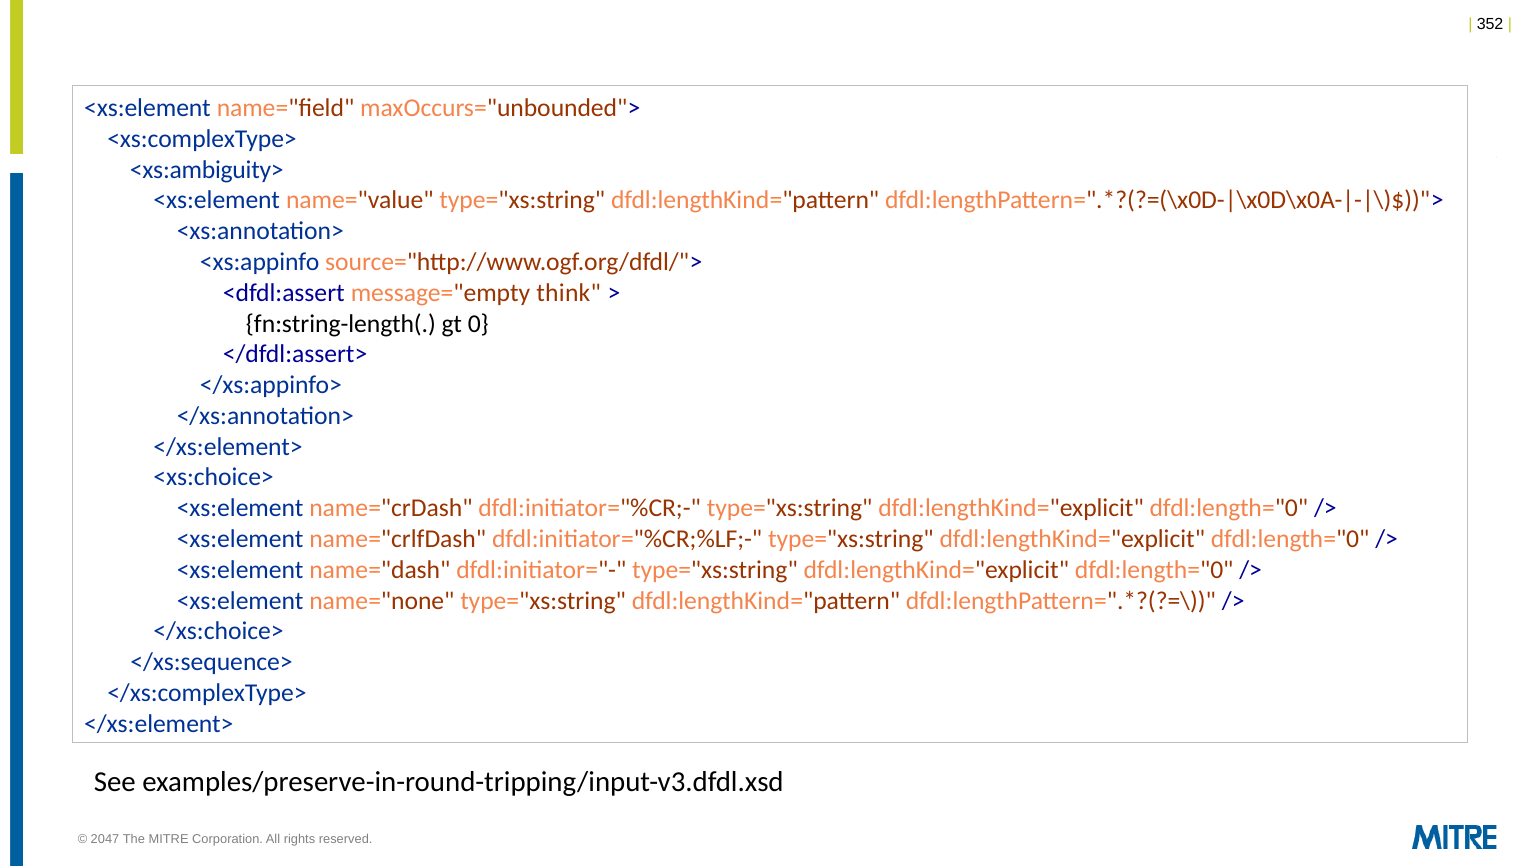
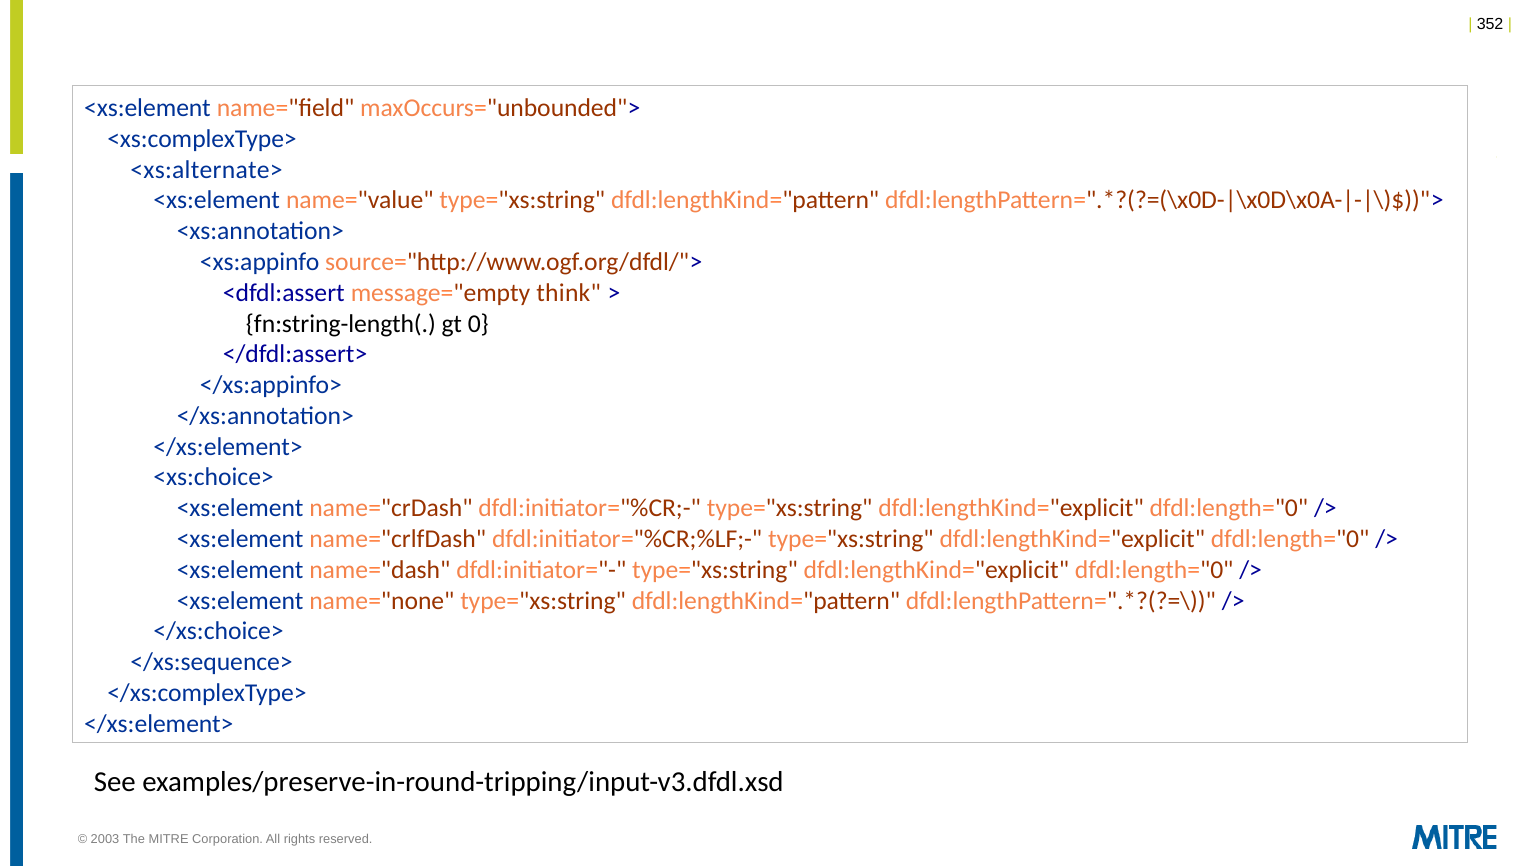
<xs:ambiguity>: <xs:ambiguity> -> <xs:alternate>
2047: 2047 -> 2003
